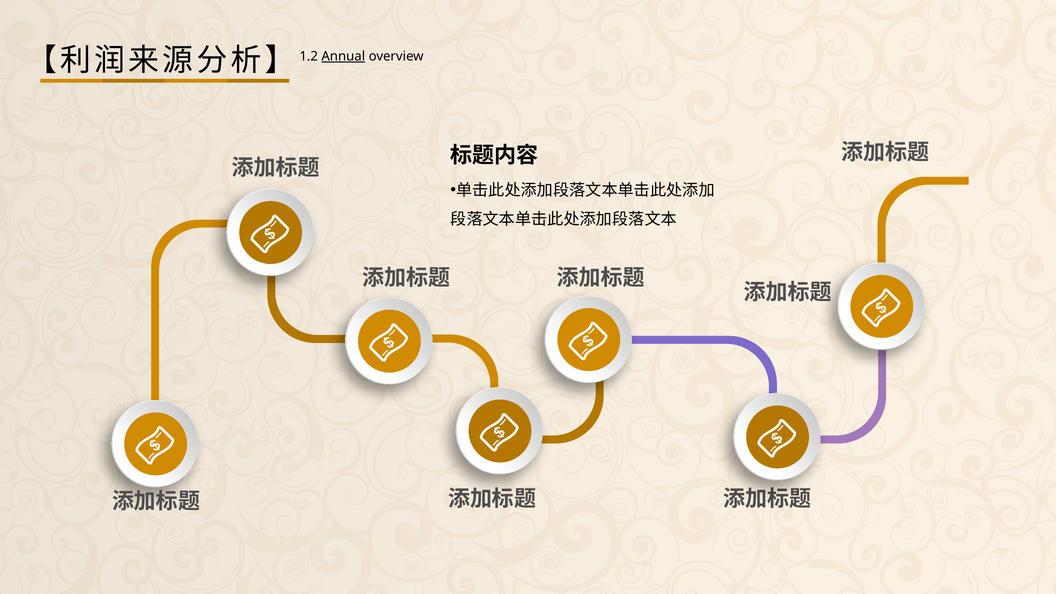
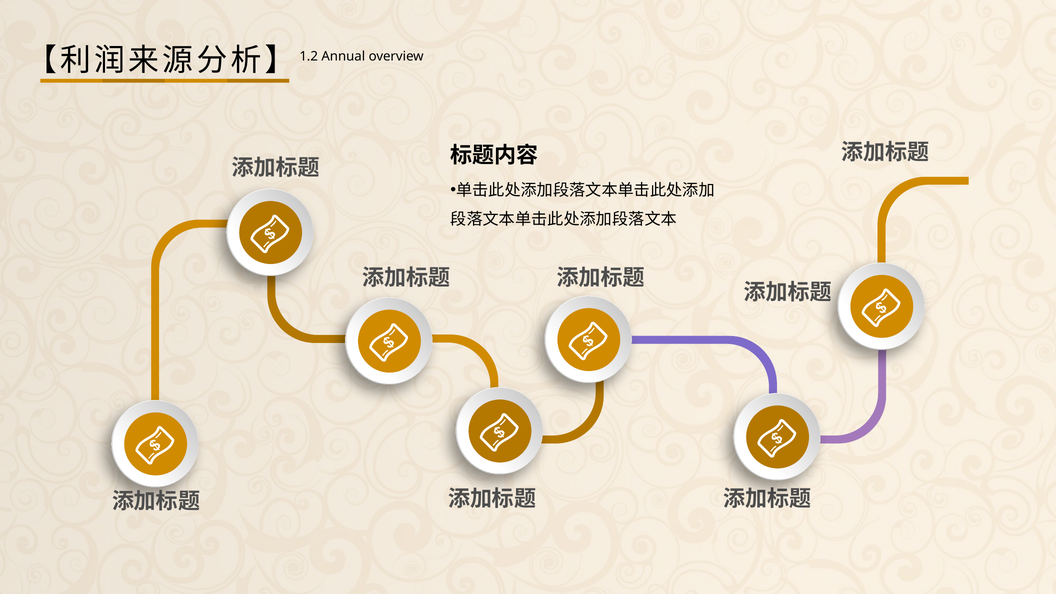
Annual underline: present -> none
